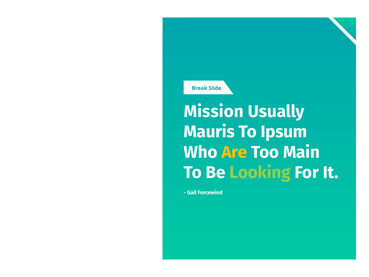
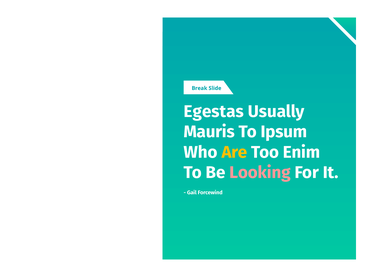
Mission: Mission -> Egestas
Main: Main -> Enim
Looking colour: light green -> pink
